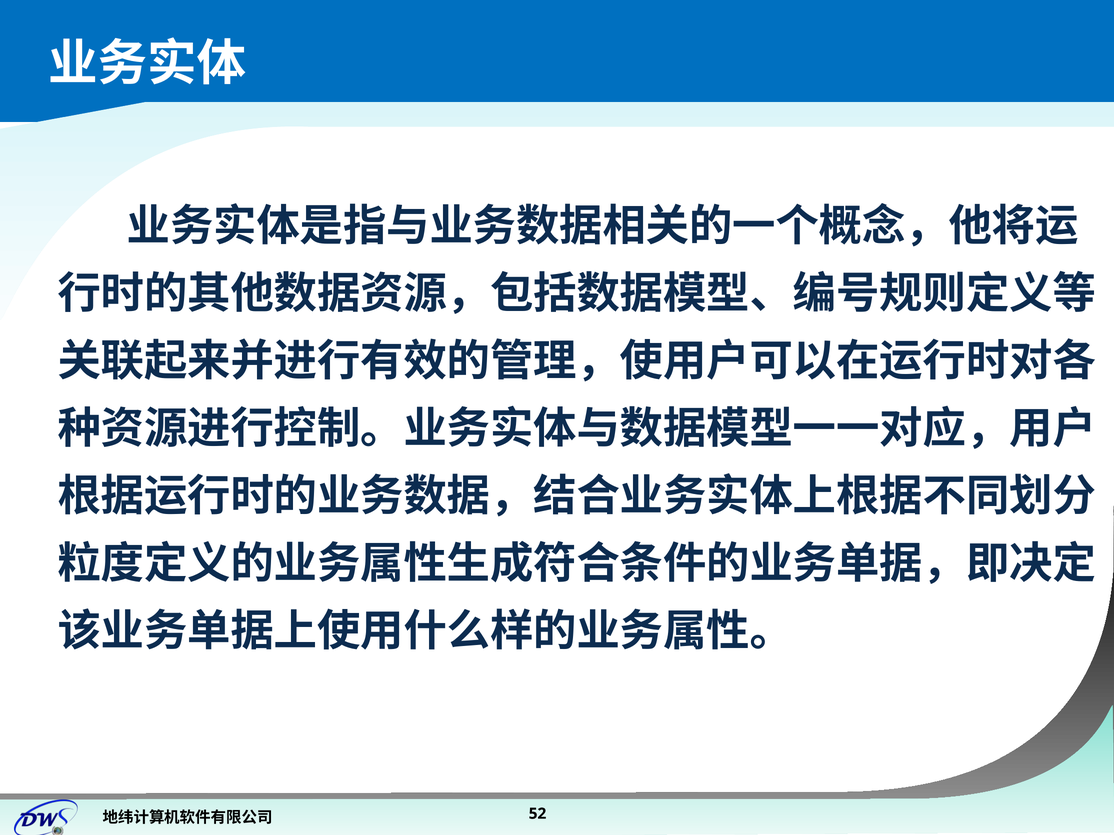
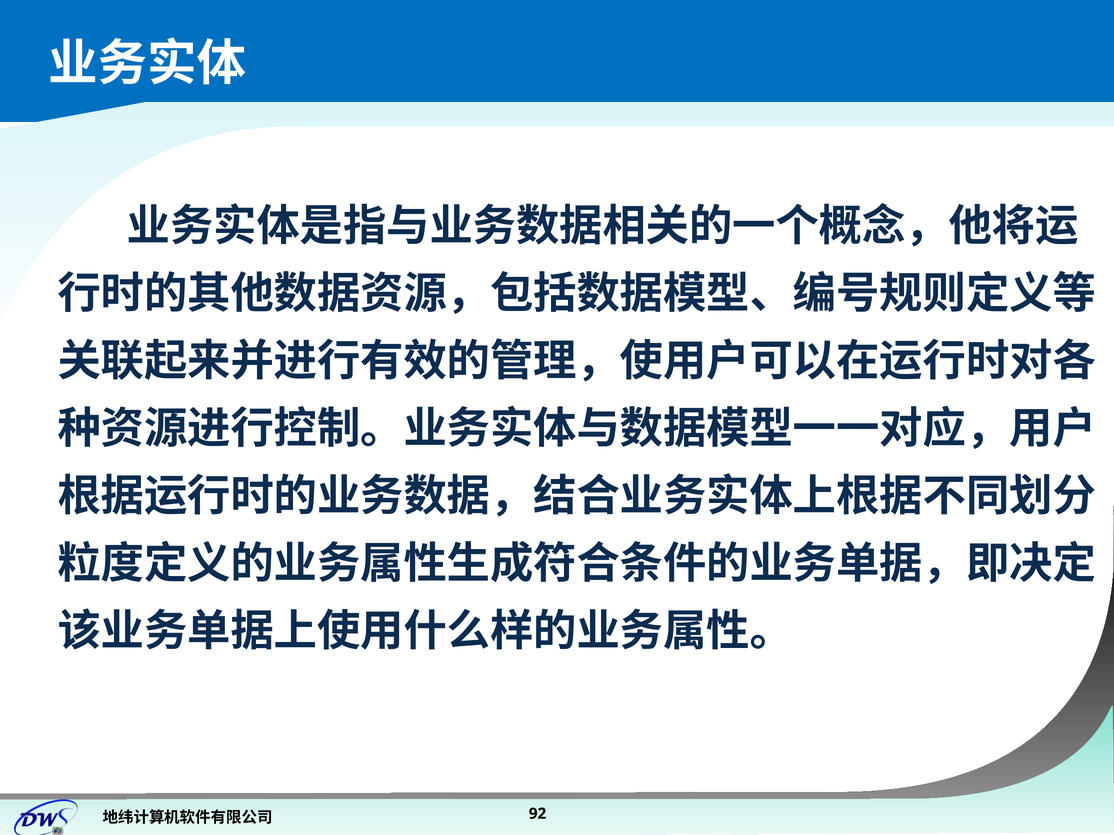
52: 52 -> 92
